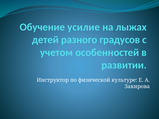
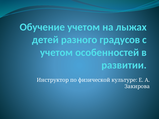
Обучение усилие: усилие -> учетом
